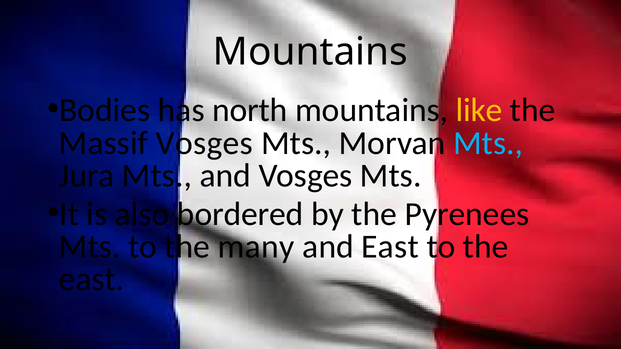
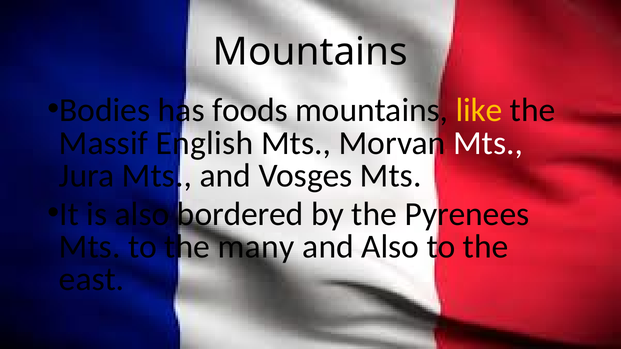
north: north -> foods
Massif Vosges: Vosges -> English
Mts at (488, 143) colour: light blue -> white
and East: East -> Also
